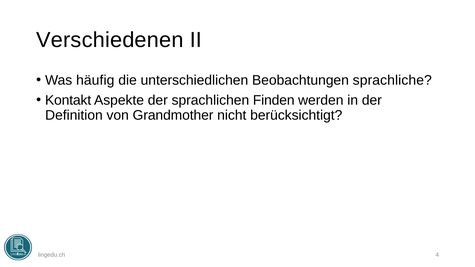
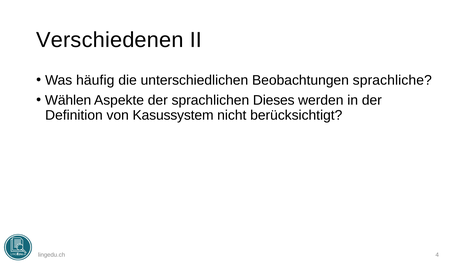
Kontakt: Kontakt -> Wählen
Finden: Finden -> Dieses
Grandmother: Grandmother -> Kasussystem
